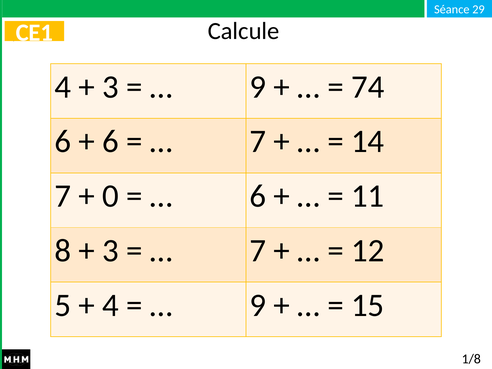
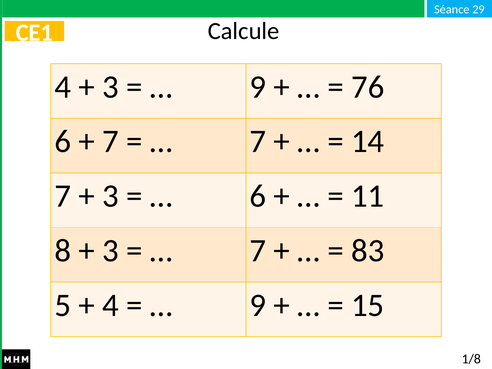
74: 74 -> 76
6 at (110, 142): 6 -> 7
0 at (110, 196): 0 -> 3
12: 12 -> 83
